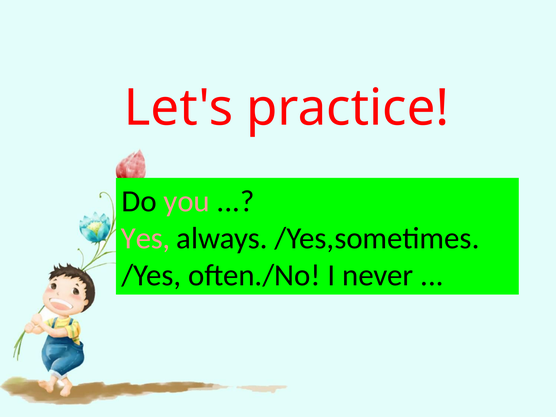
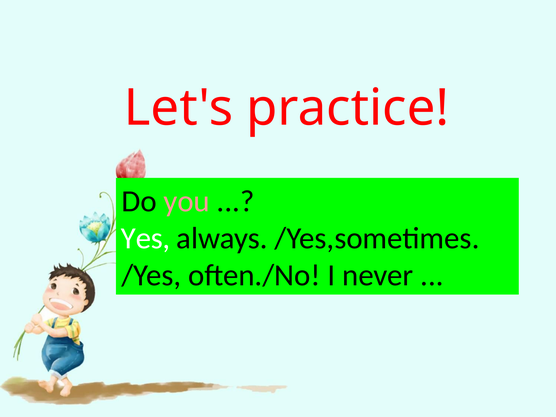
Yes colour: pink -> white
